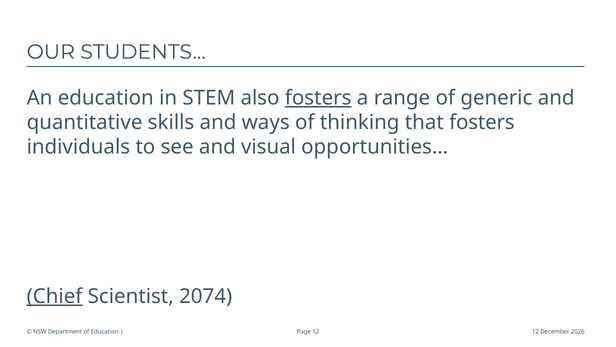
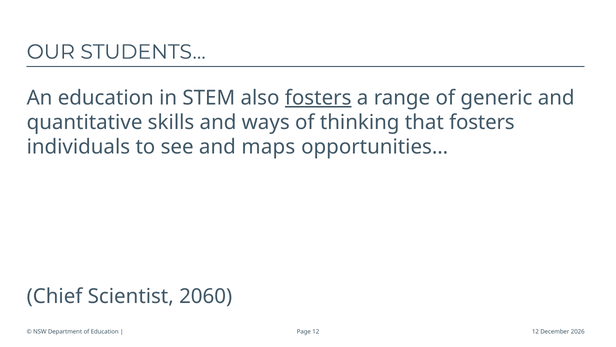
visual: visual -> maps
Chief underline: present -> none
2074: 2074 -> 2060
